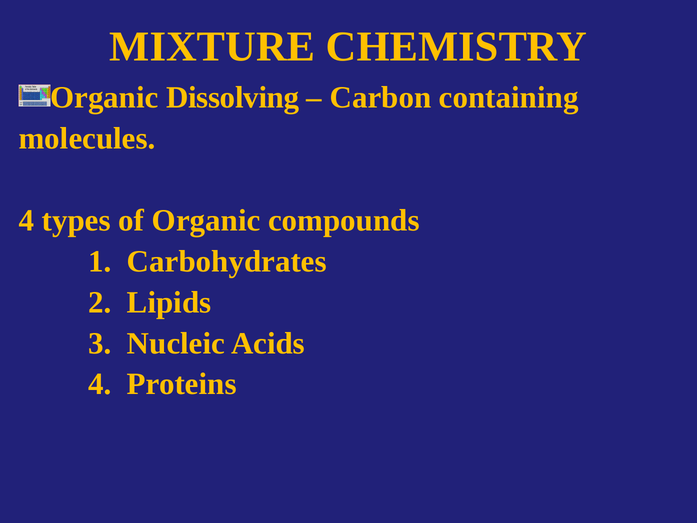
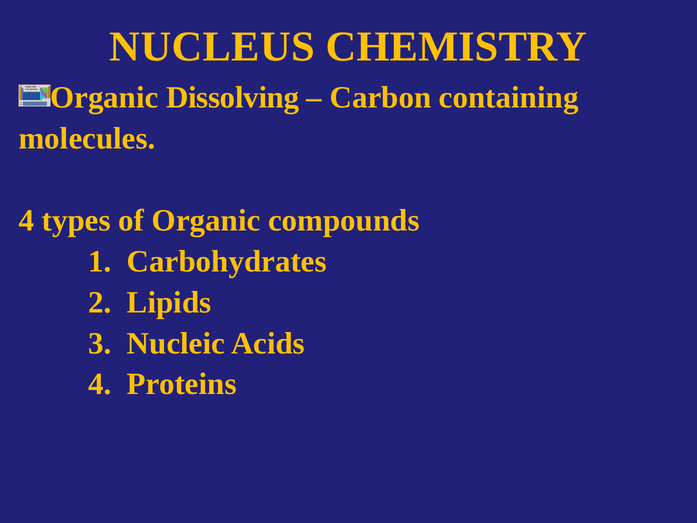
MIXTURE: MIXTURE -> NUCLEUS
